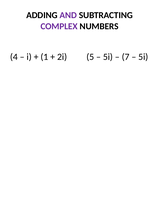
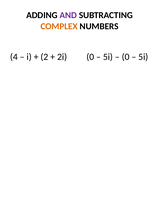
COMPLEX colour: purple -> orange
1: 1 -> 2
2i 5: 5 -> 0
7 at (126, 57): 7 -> 0
